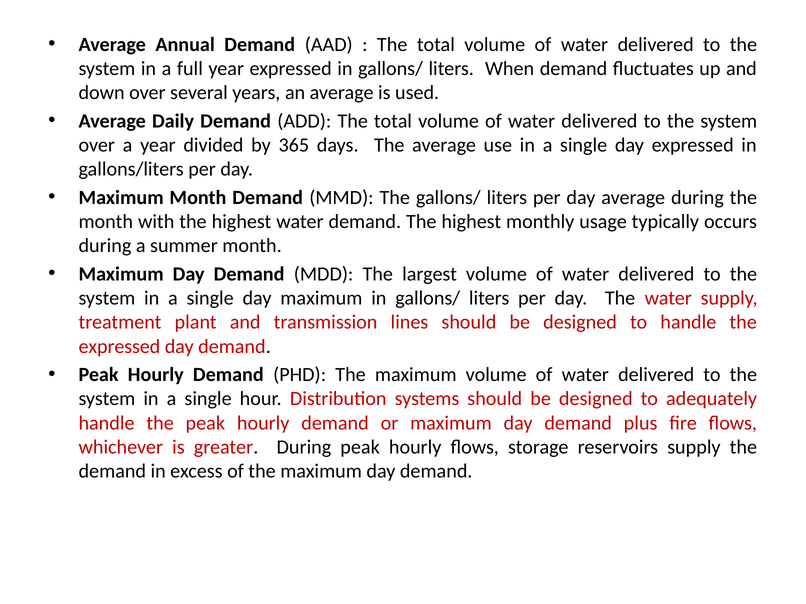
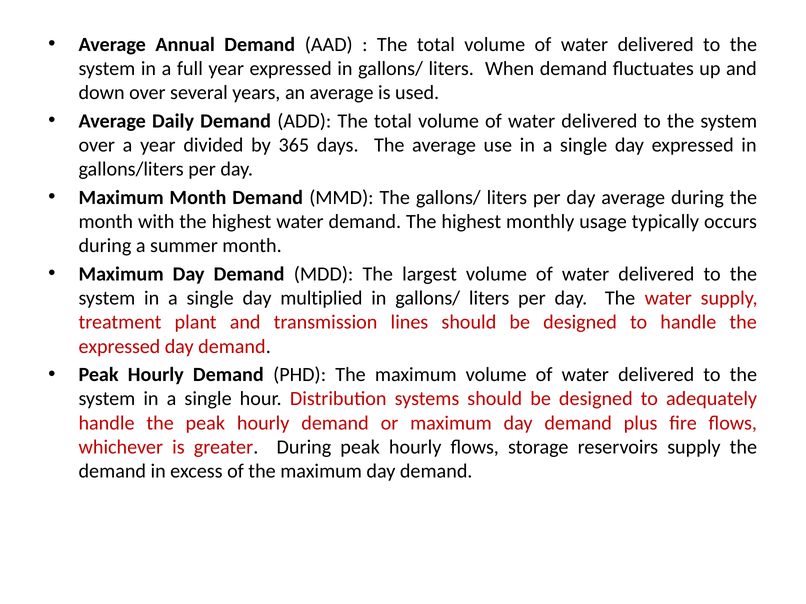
day maximum: maximum -> multiplied
